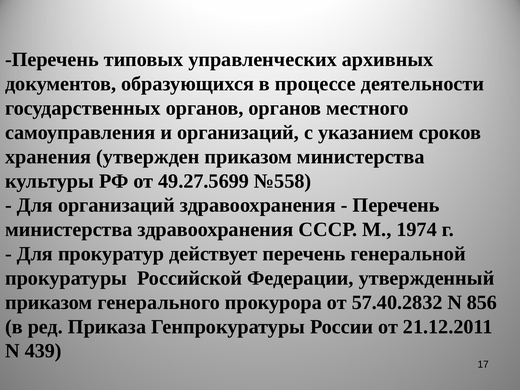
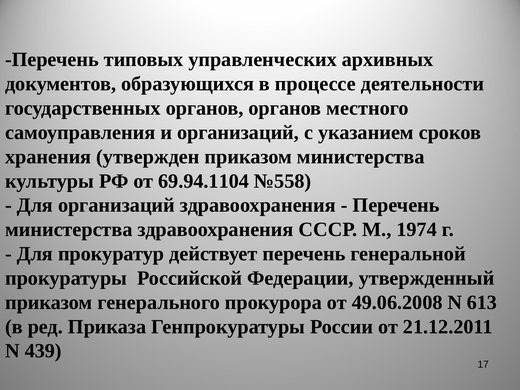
49.27.5699: 49.27.5699 -> 69.94.1104
57.40.2832: 57.40.2832 -> 49.06.2008
856: 856 -> 613
